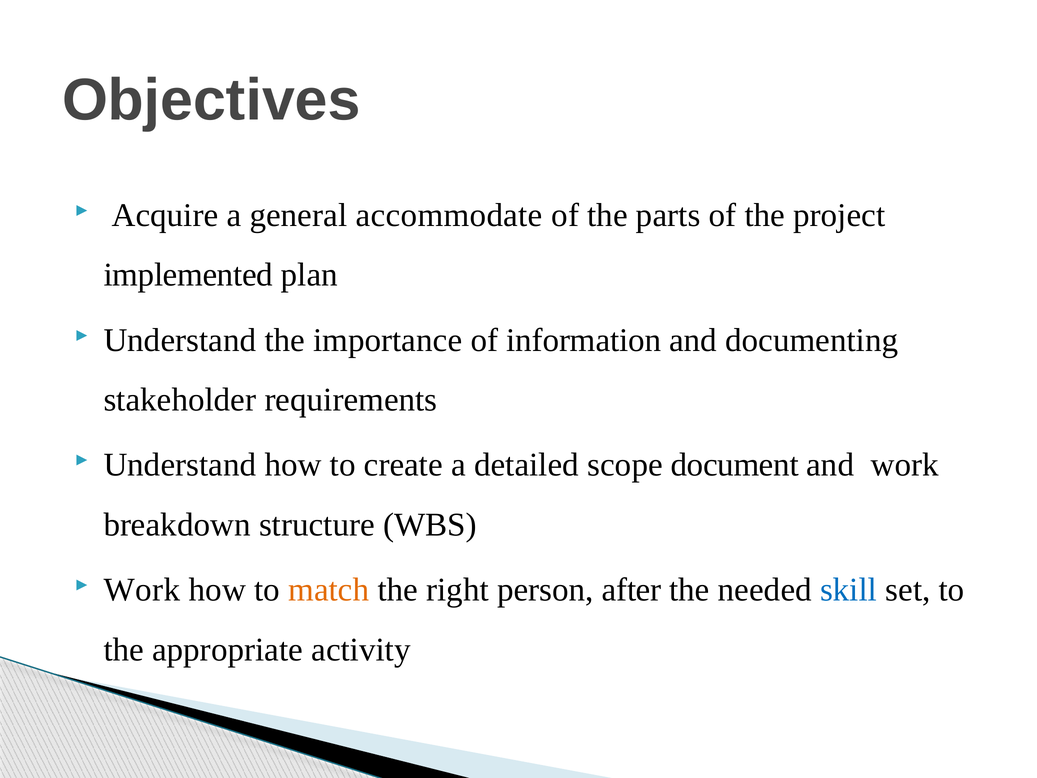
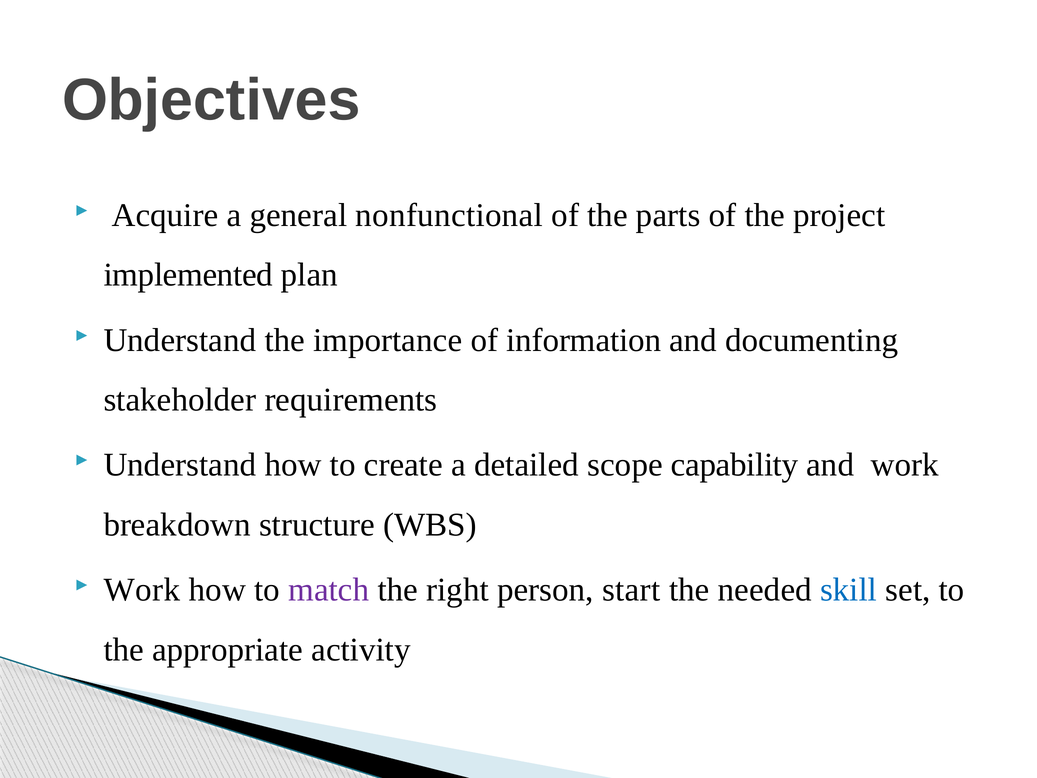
accommodate: accommodate -> nonfunctional
document: document -> capability
match colour: orange -> purple
after: after -> start
